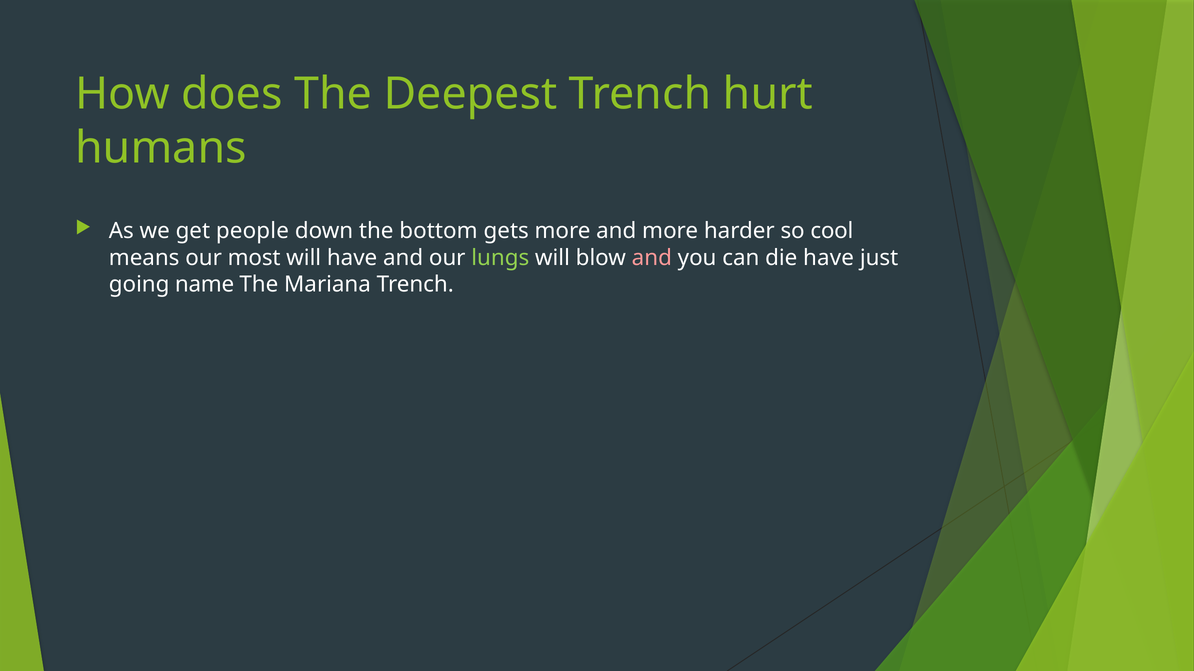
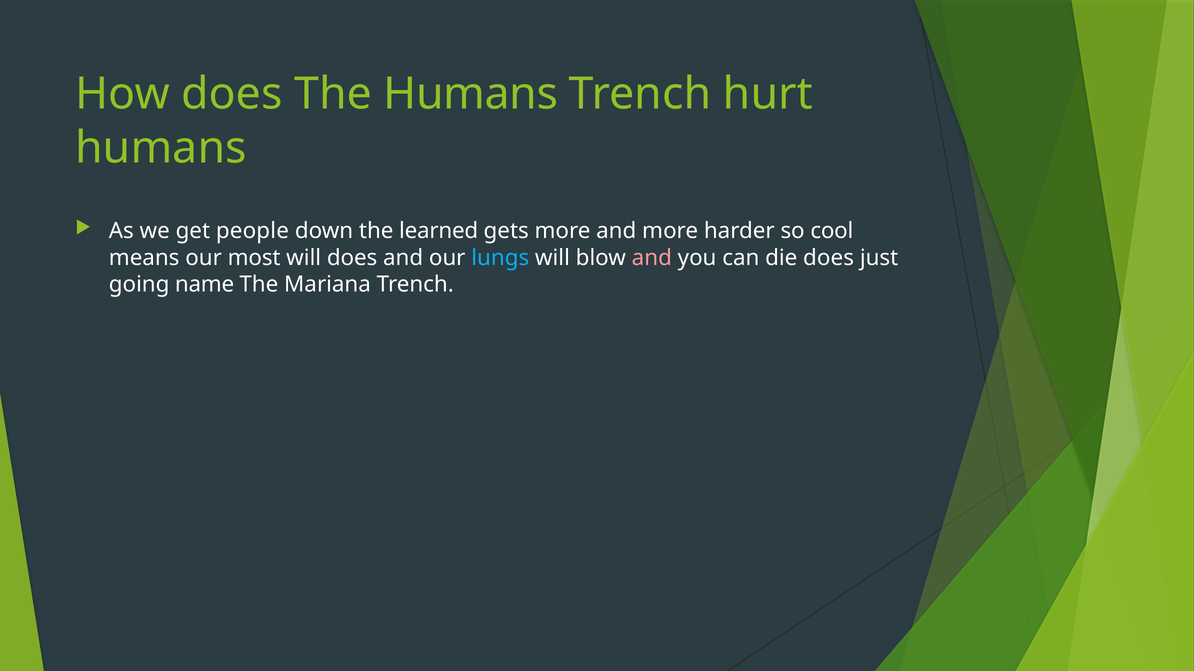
The Deepest: Deepest -> Humans
bottom: bottom -> learned
will have: have -> does
lungs colour: light green -> light blue
die have: have -> does
